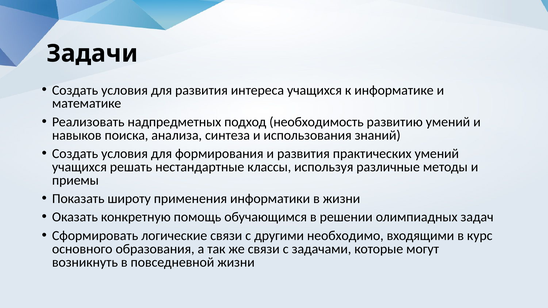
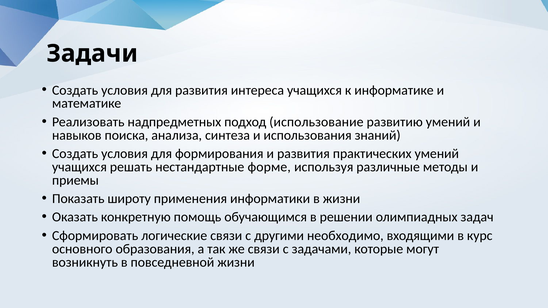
необходимость: необходимость -> использование
классы: классы -> форме
